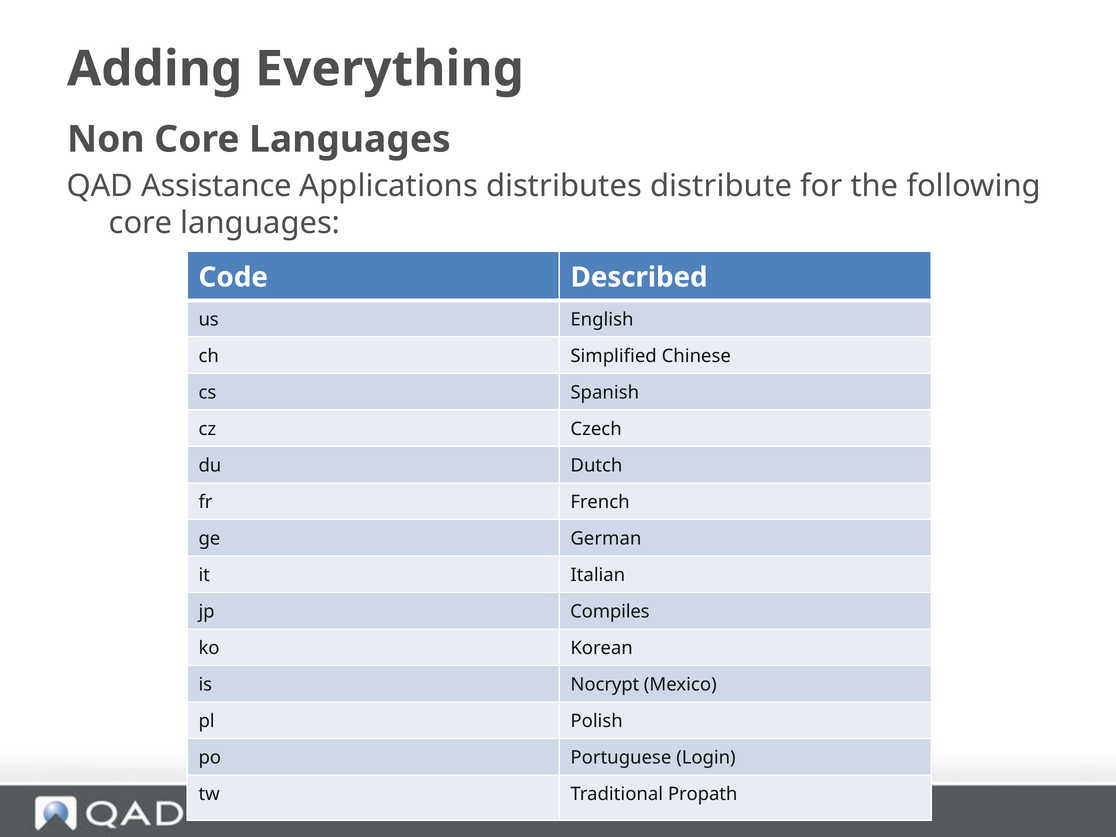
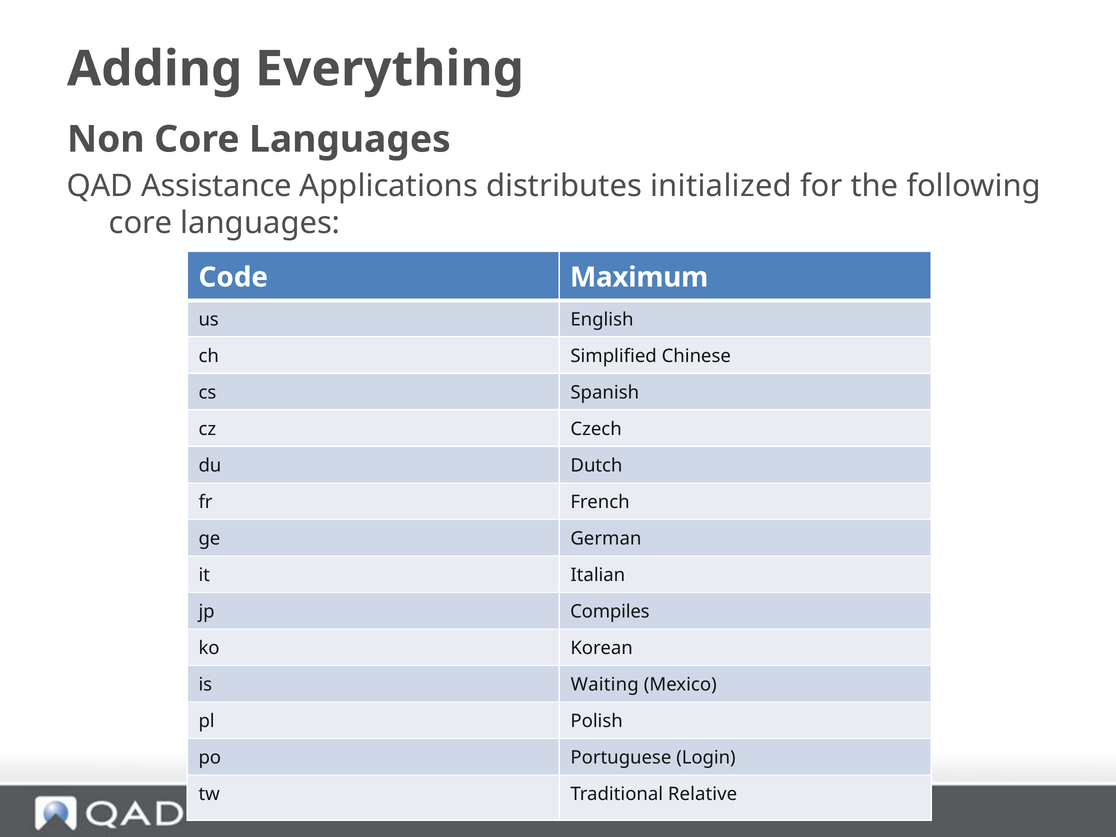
distribute: distribute -> initialized
Described: Described -> Maximum
Nocrypt: Nocrypt -> Waiting
Propath: Propath -> Relative
